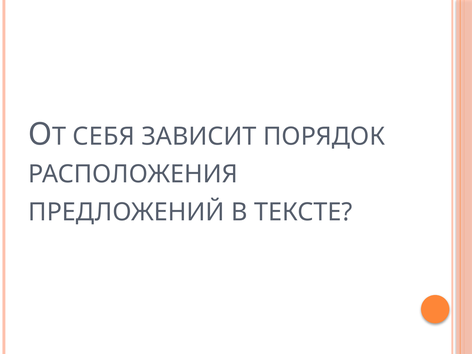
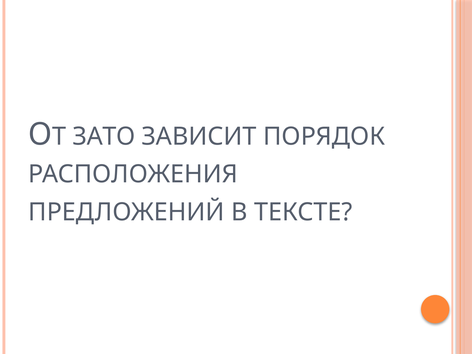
СЕБЯ: СЕБЯ -> ЗАТО
